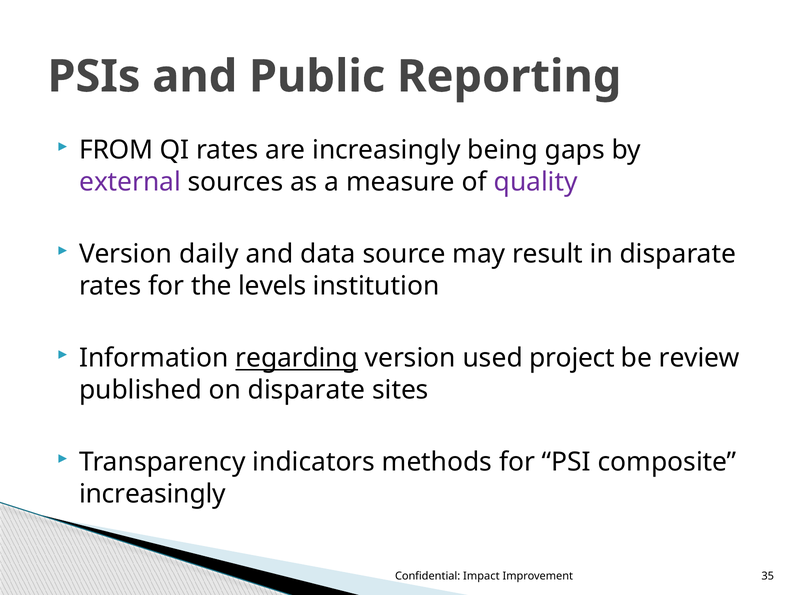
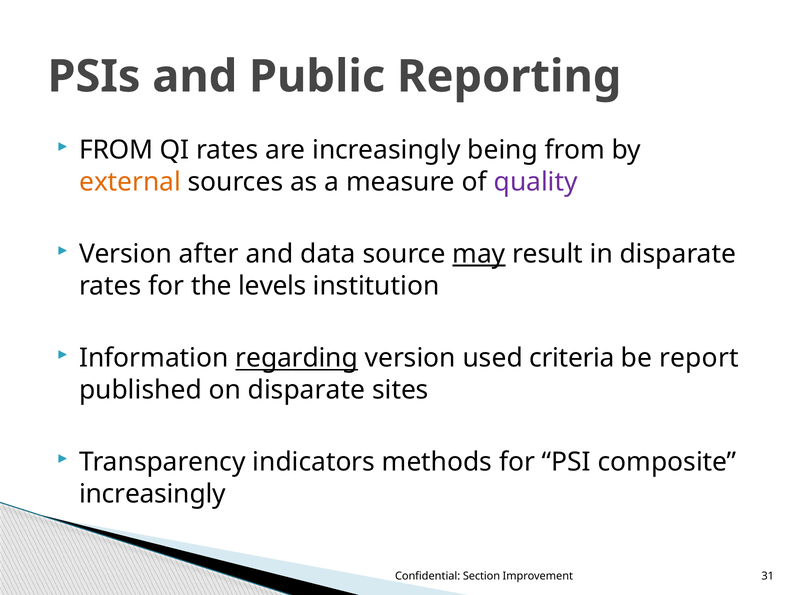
being gaps: gaps -> from
external colour: purple -> orange
daily: daily -> after
may underline: none -> present
project: project -> criteria
review: review -> report
Impact: Impact -> Section
35: 35 -> 31
